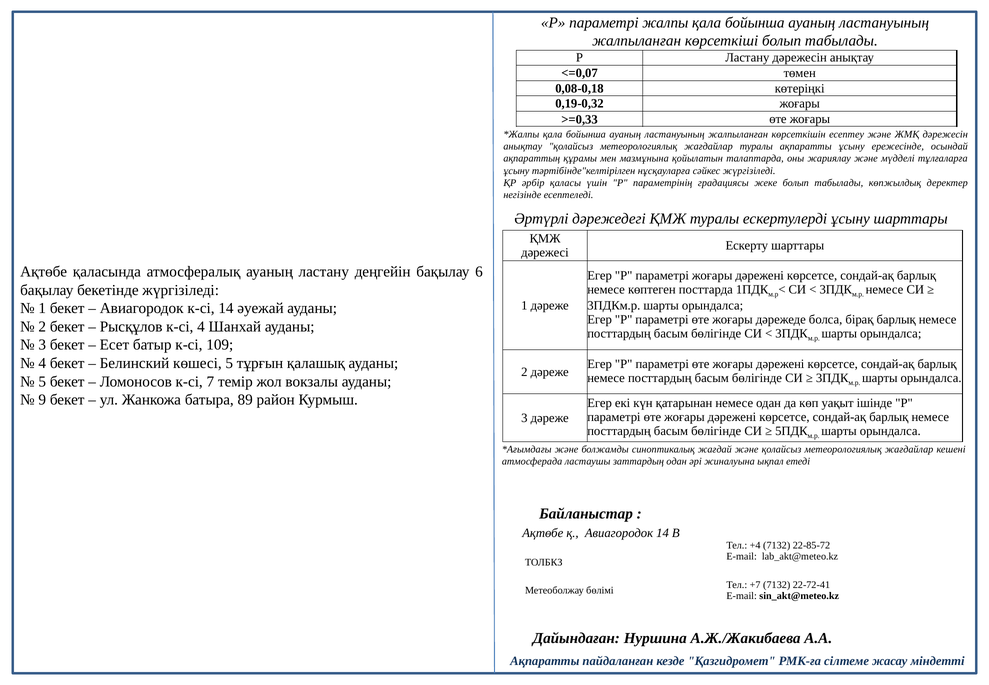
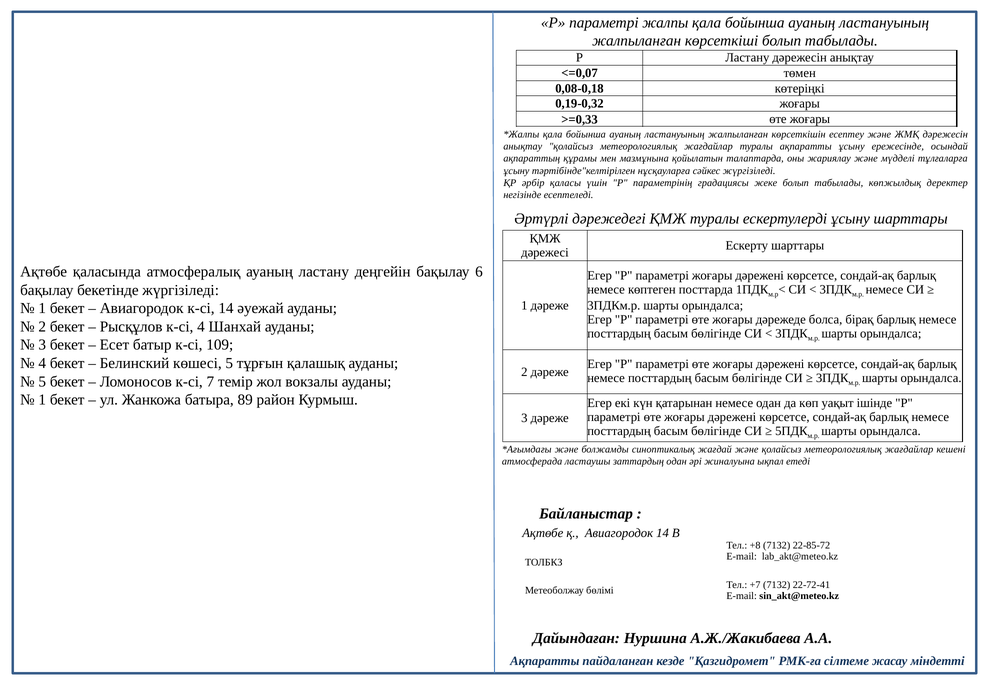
9 at (42, 400): 9 -> 1
+4: +4 -> +8
